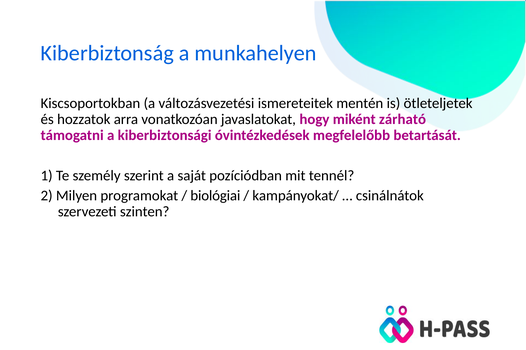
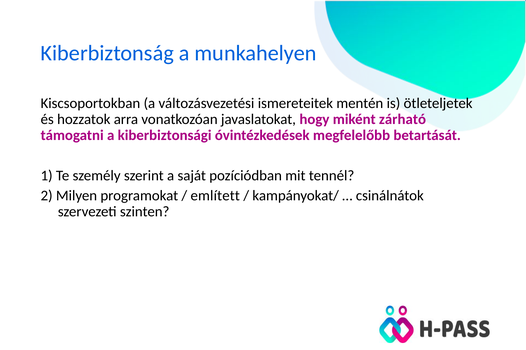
biológiai: biológiai -> említett
